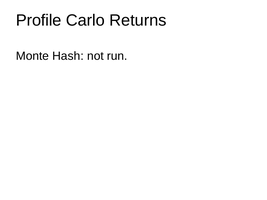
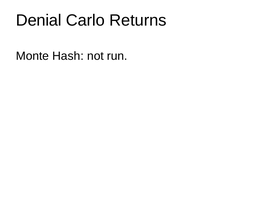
Profile: Profile -> Denial
